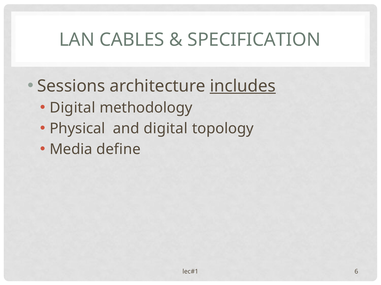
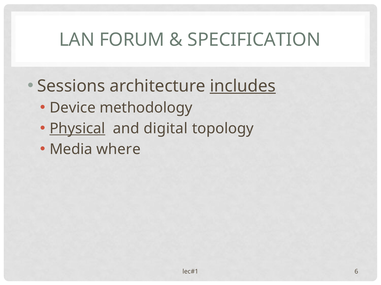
CABLES: CABLES -> FORUM
Digital at (73, 108): Digital -> Device
Physical underline: none -> present
define: define -> where
